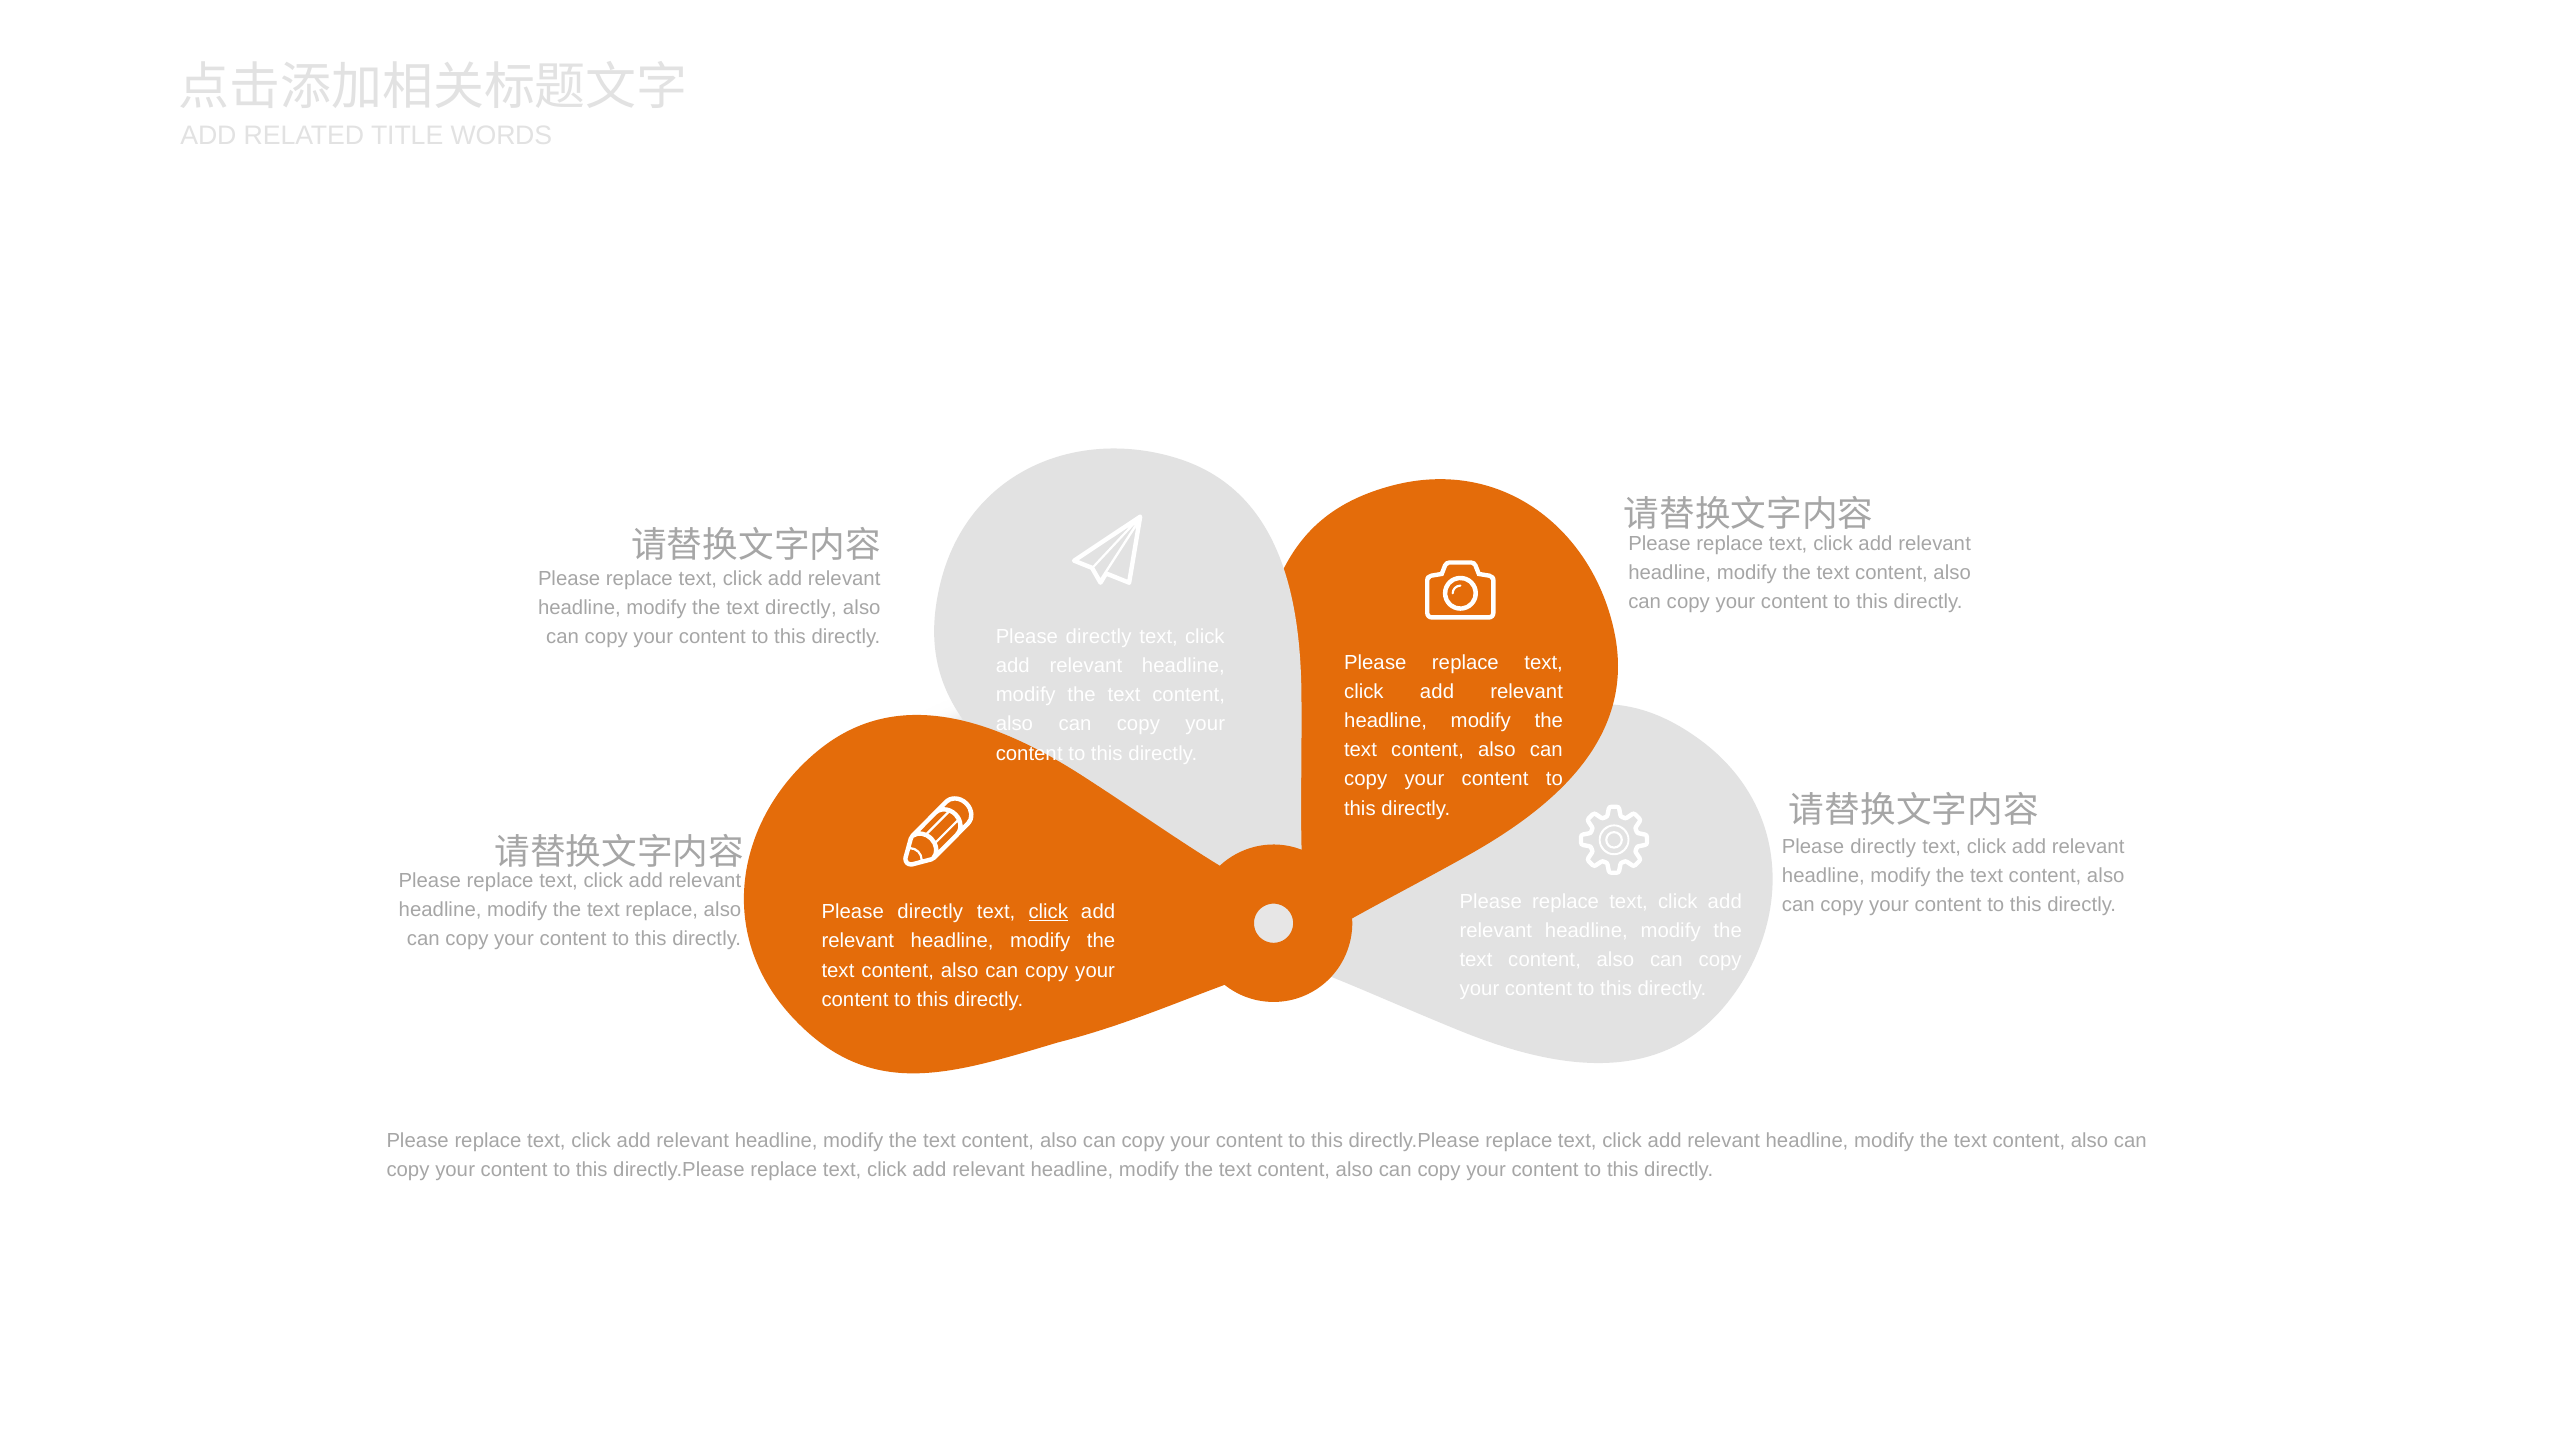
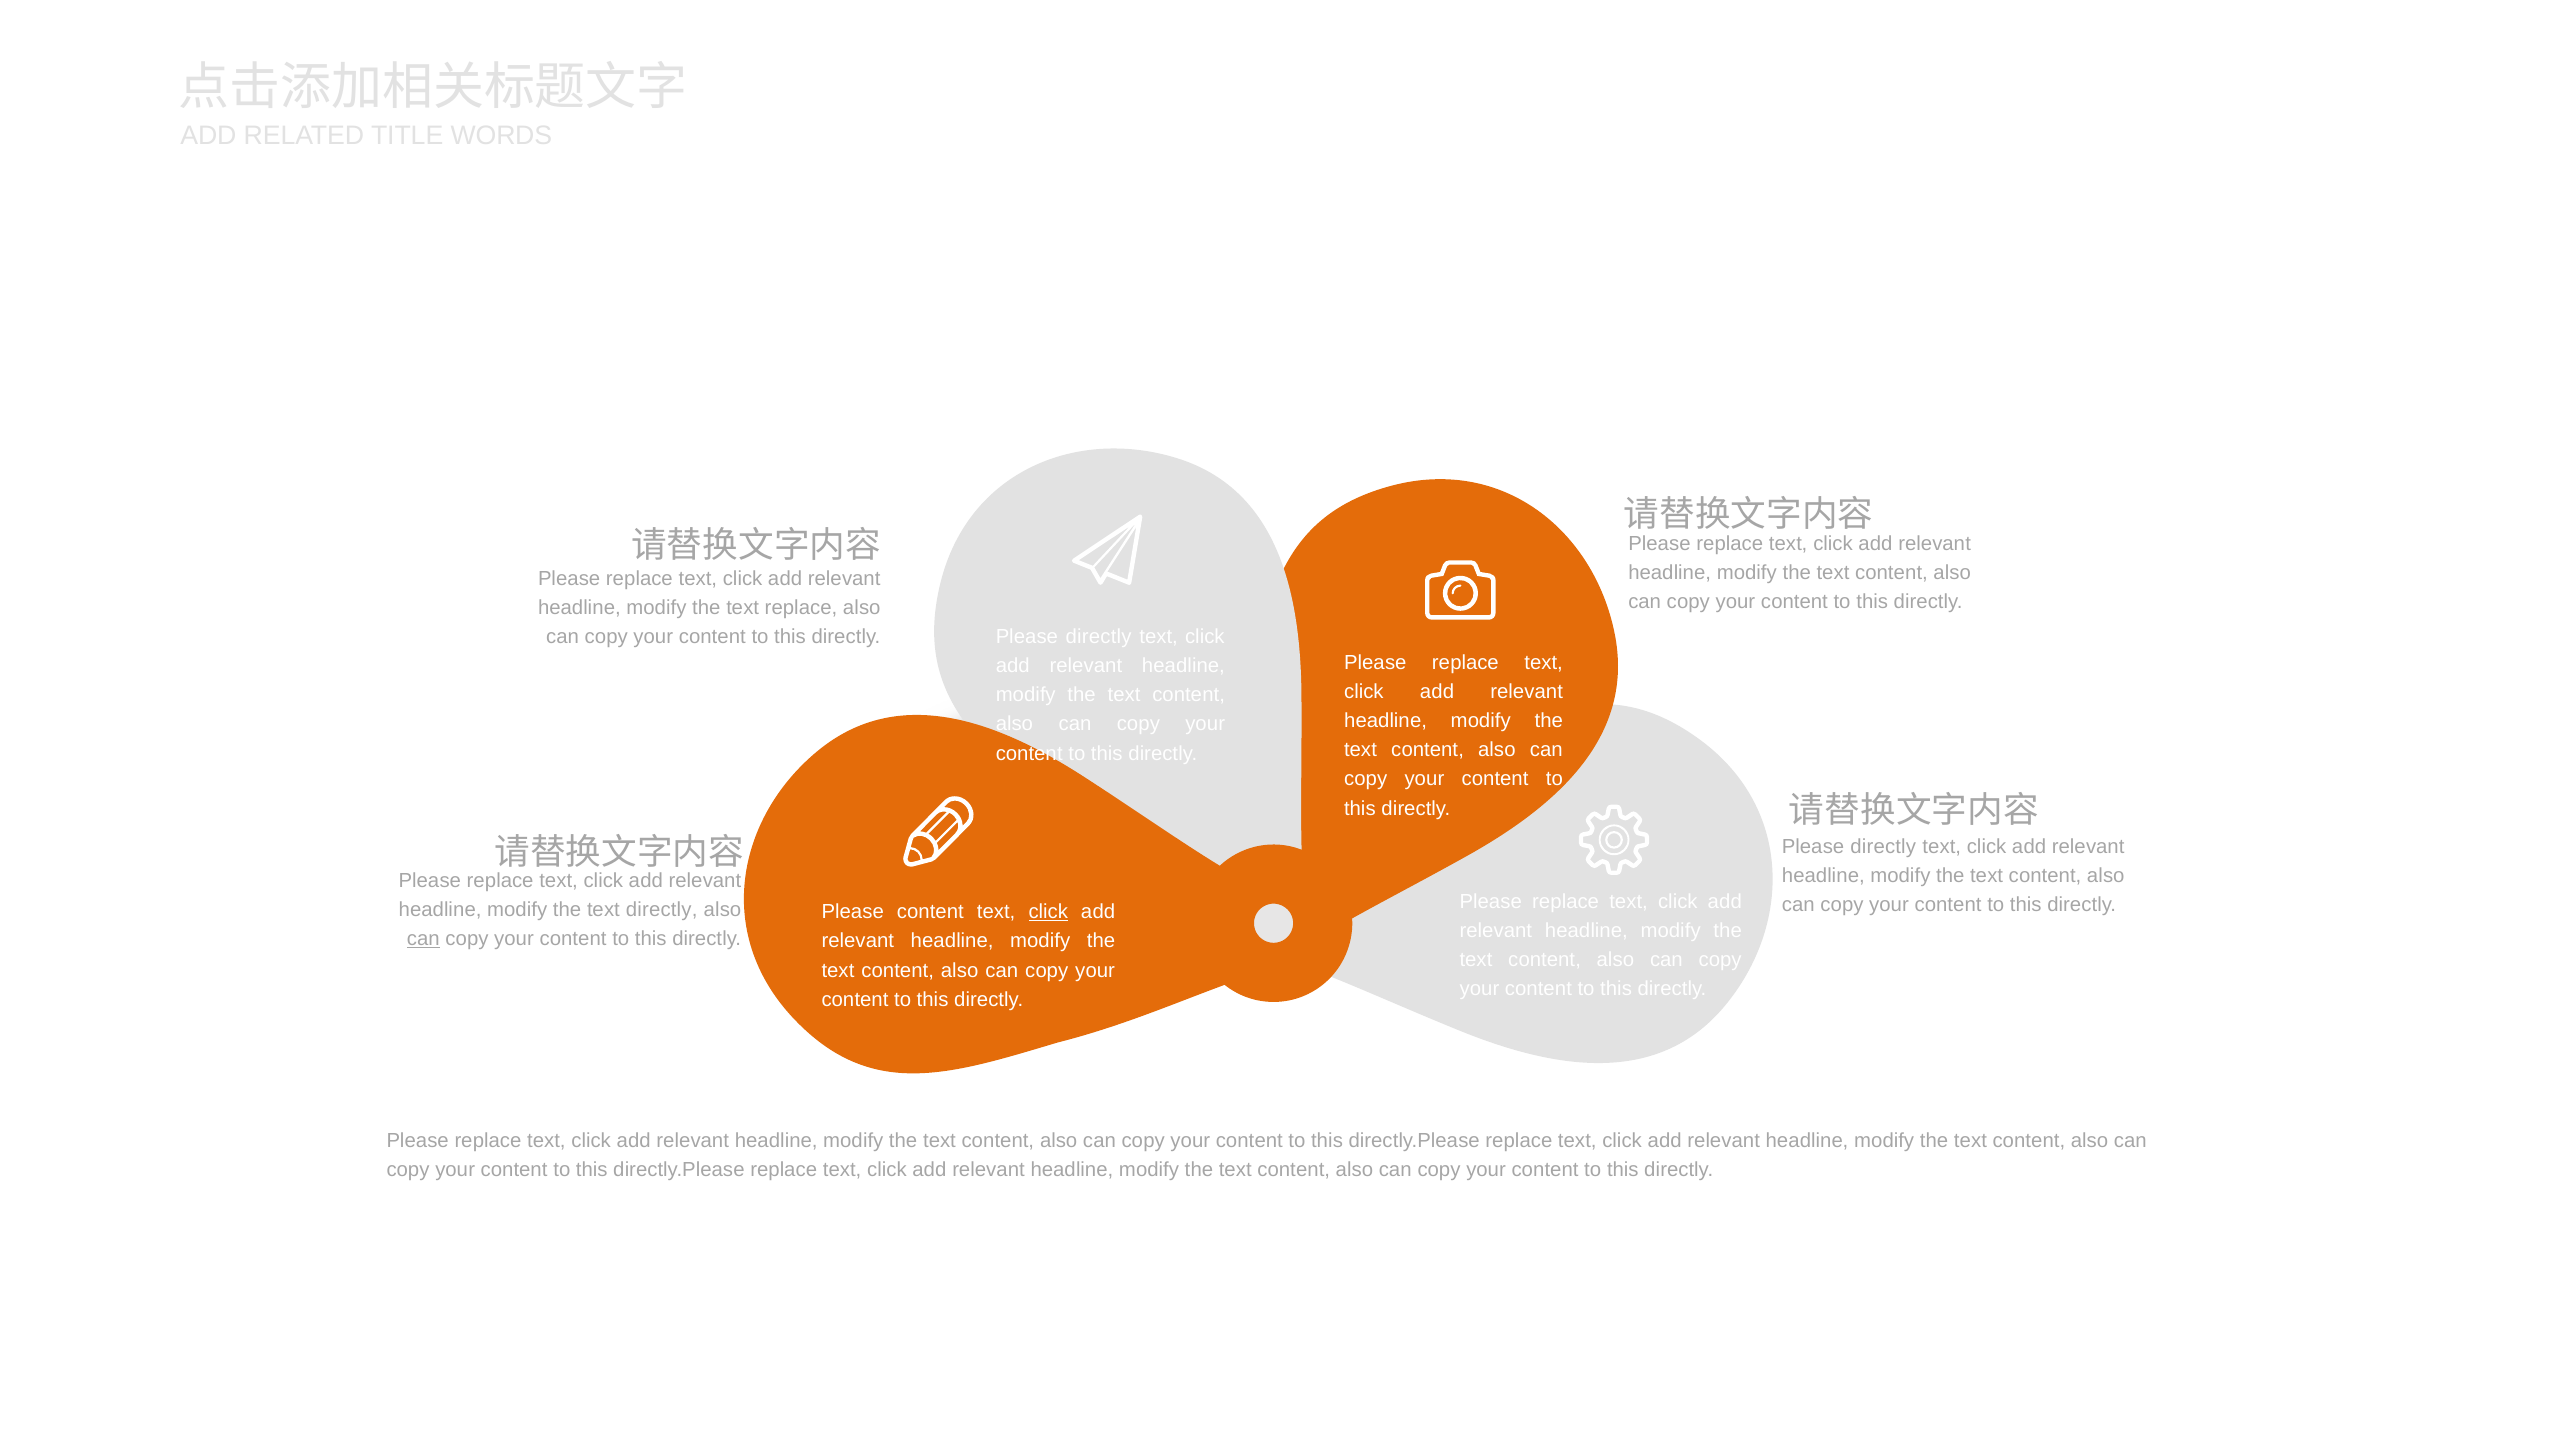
text directly: directly -> replace
text replace: replace -> directly
directly at (930, 912): directly -> content
can at (423, 939) underline: none -> present
